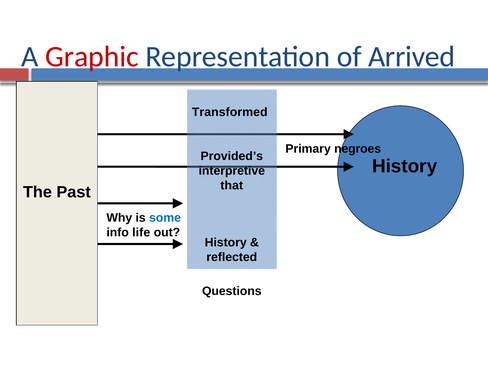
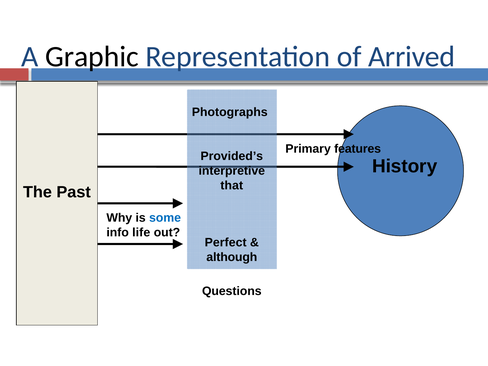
Graphic colour: red -> black
Transformed: Transformed -> Photographs
negroes: negroes -> features
History at (226, 242): History -> Perfect
reflected: reflected -> although
